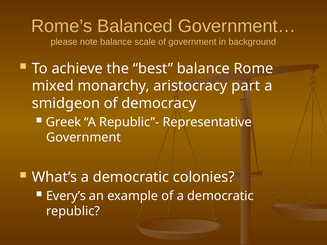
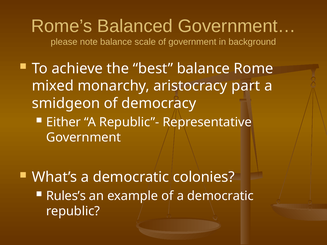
Greek: Greek -> Either
Every’s: Every’s -> Rules’s
